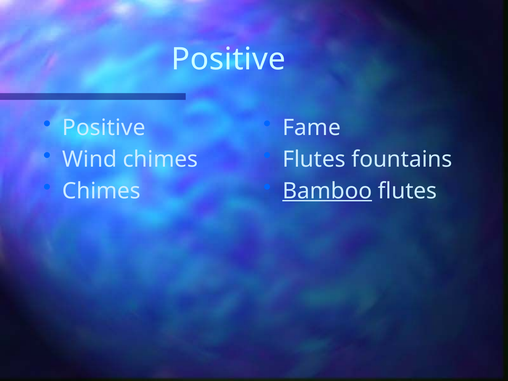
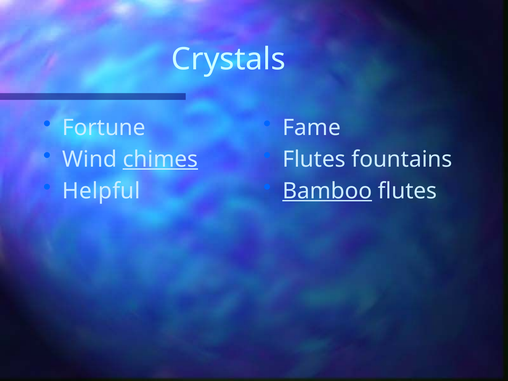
Positive at (228, 59): Positive -> Crystals
Positive at (104, 128): Positive -> Fortune
chimes at (160, 159) underline: none -> present
Chimes at (101, 191): Chimes -> Helpful
